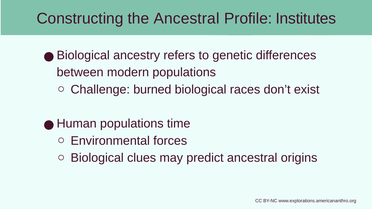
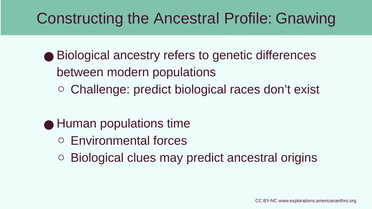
Institutes: Institutes -> Gnawing
Challenge burned: burned -> predict
